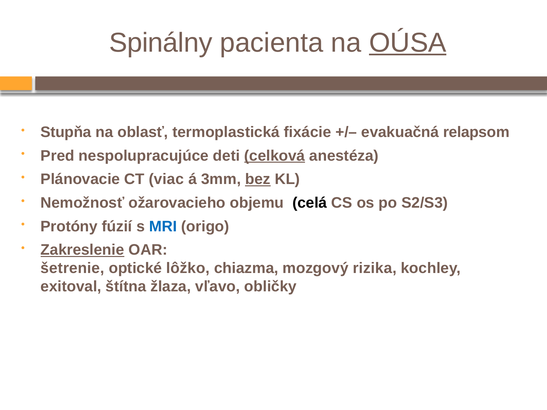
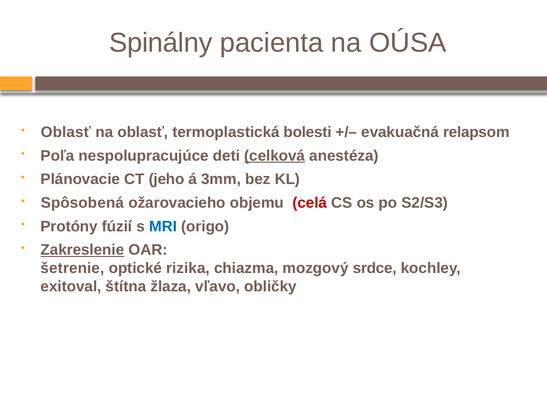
OÚSA underline: present -> none
Stupňa at (66, 132): Stupňa -> Oblasť
fixácie: fixácie -> bolesti
Pred: Pred -> Poľa
viac: viac -> jeho
bez underline: present -> none
Nemožnosť: Nemožnosť -> Spôsobená
celá colour: black -> red
lôžko: lôžko -> rizika
rizika: rizika -> srdce
